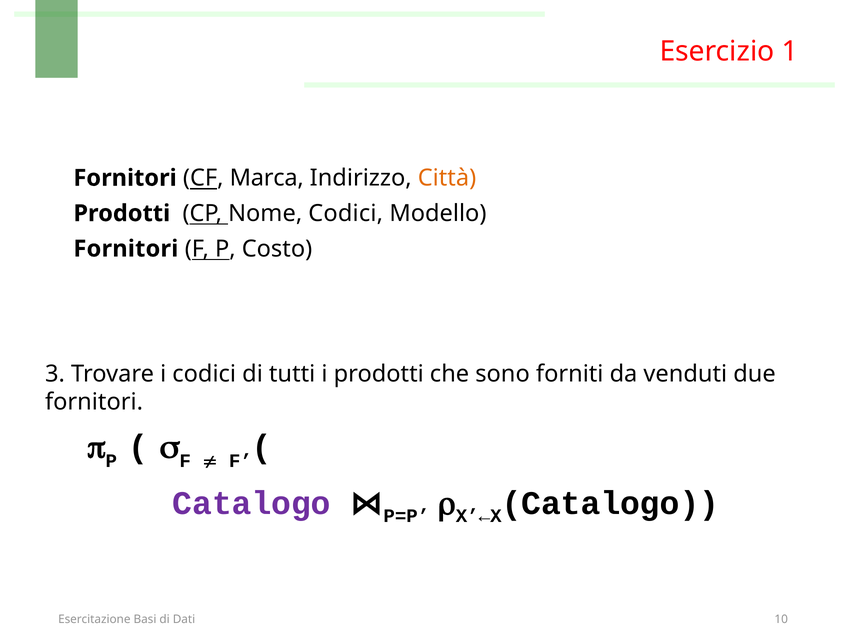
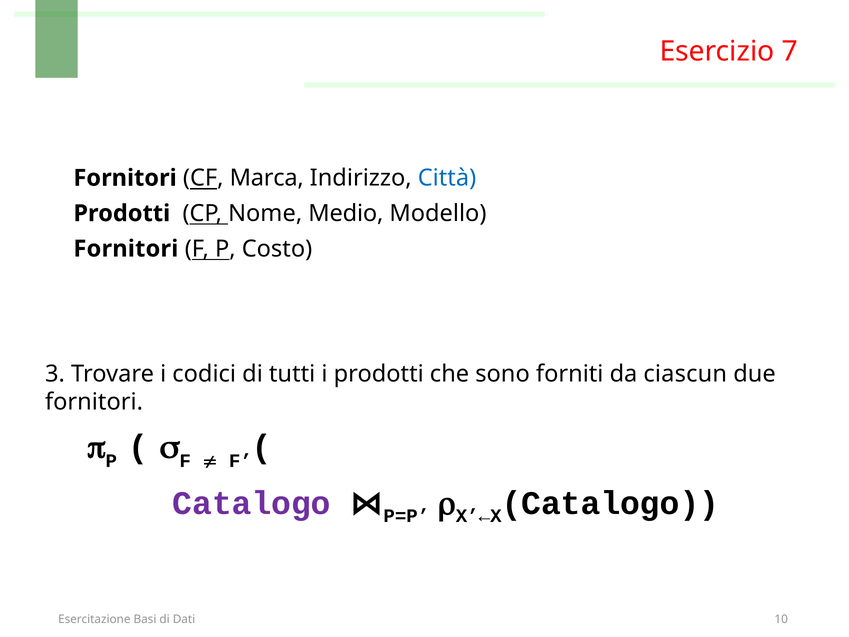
1: 1 -> 7
Città colour: orange -> blue
Nome Codici: Codici -> Medio
venduti: venduti -> ciascun
